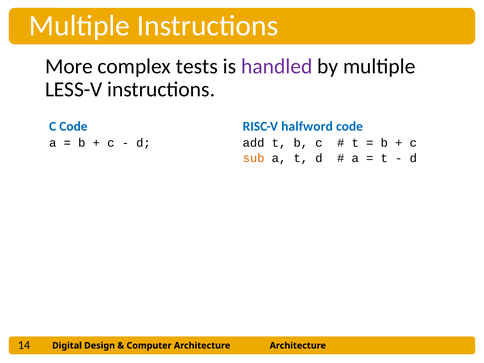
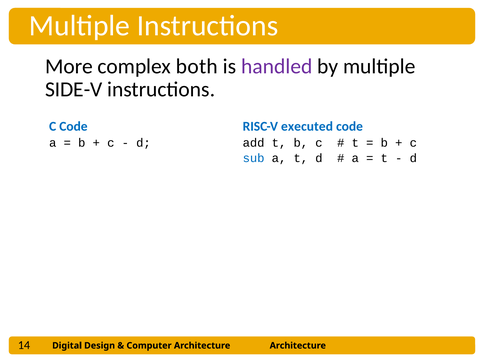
tests: tests -> both
LESS-V: LESS-V -> SIDE-V
halfword: halfword -> executed
sub colour: orange -> blue
